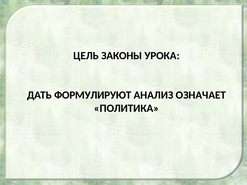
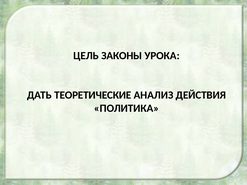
ФОРМУЛИРУЮТ: ФОРМУЛИРУЮТ -> ТЕОРЕТИЧЕСКИЕ
ОЗНАЧАЕТ: ОЗНАЧАЕТ -> ДЕЙСТВИЯ
